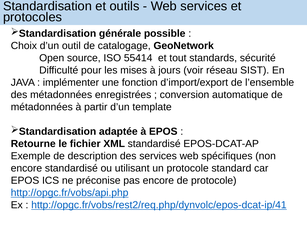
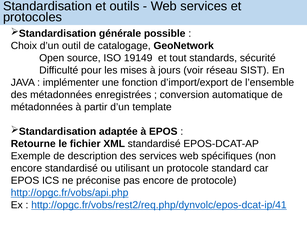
55414: 55414 -> 19149
